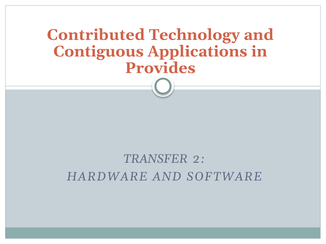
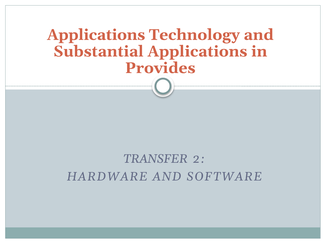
Contributed at (96, 35): Contributed -> Applications
Contiguous: Contiguous -> Substantial
